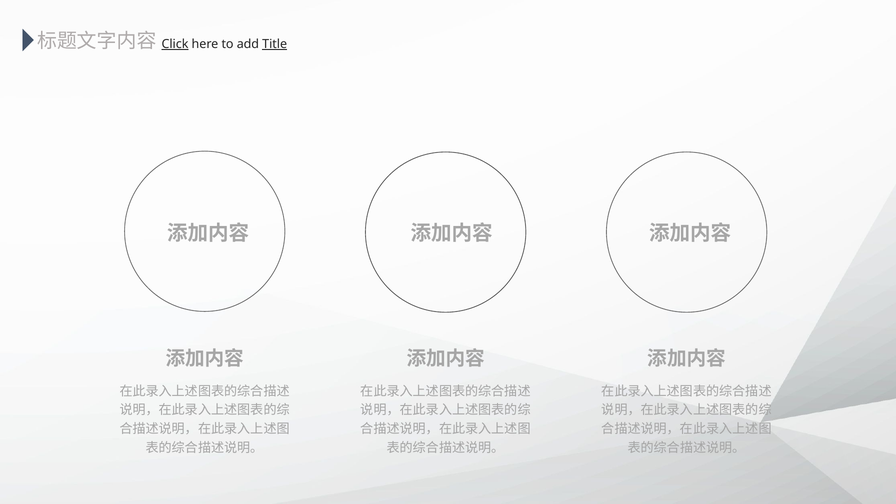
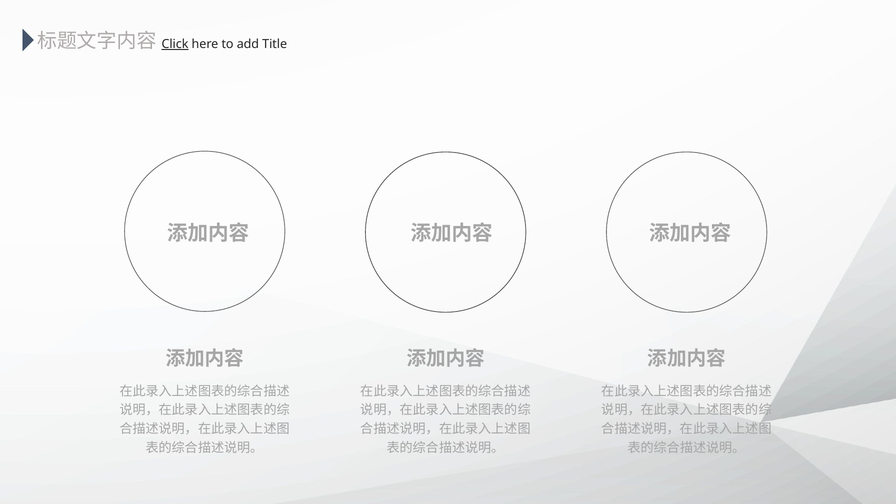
Title underline: present -> none
